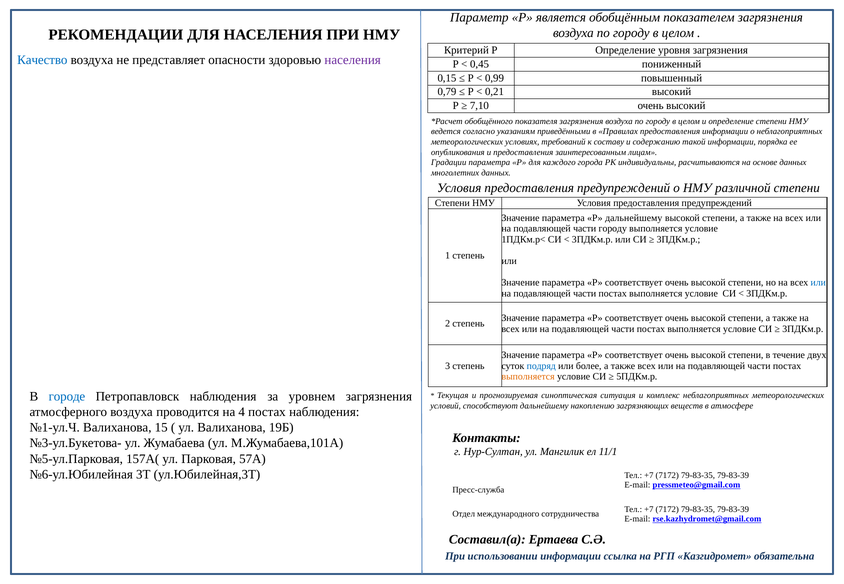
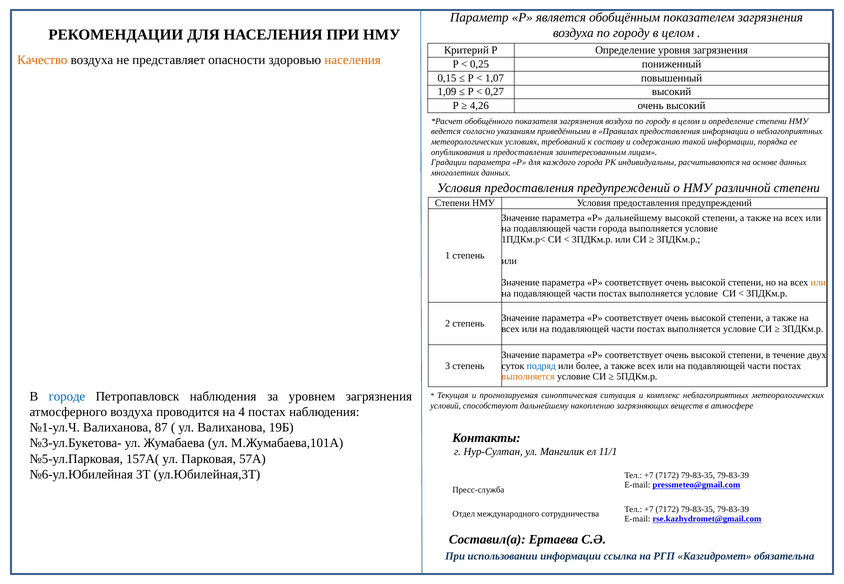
Качество colour: blue -> orange
населения at (353, 60) colour: purple -> orange
0,45: 0,45 -> 0,25
0,99: 0,99 -> 1,07
0,79: 0,79 -> 1,09
0,21: 0,21 -> 0,27
7,10: 7,10 -> 4,26
части городу: городу -> города
или at (818, 283) colour: blue -> orange
15: 15 -> 87
